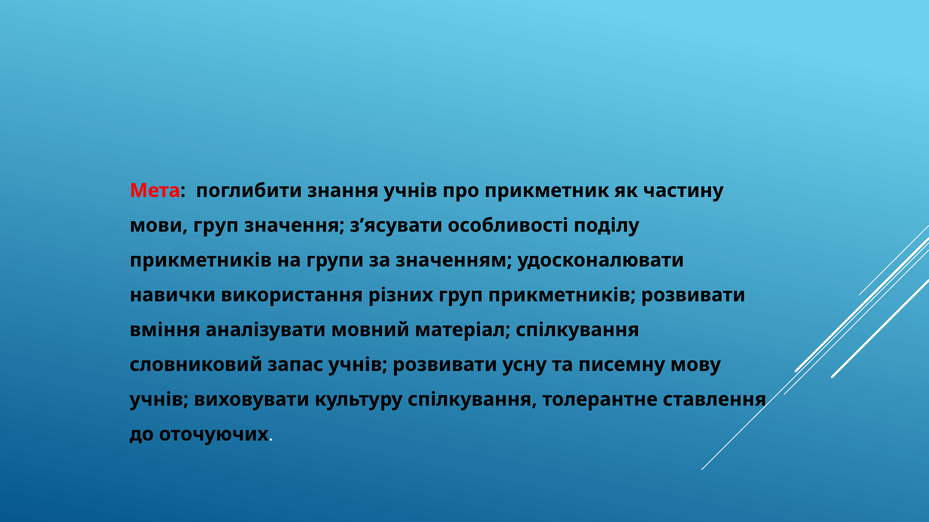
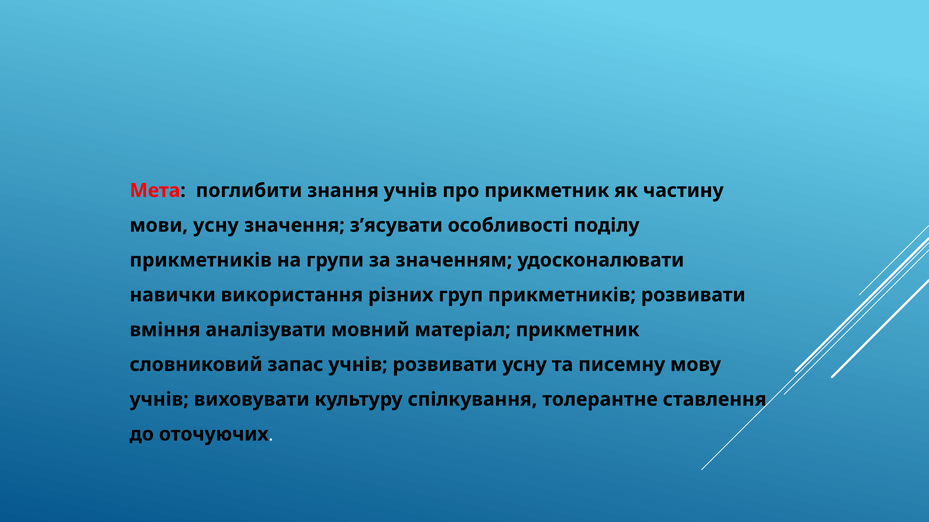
мови груп: груп -> усну
матеріал спілкування: спілкування -> прикметник
